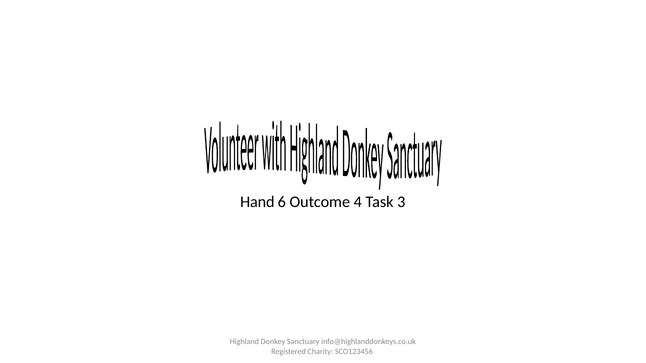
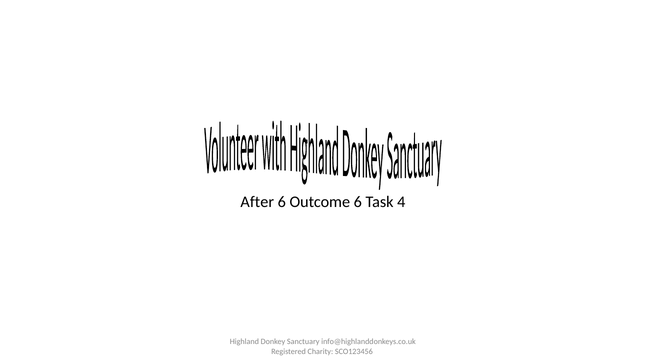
Hand: Hand -> After
Outcome 4: 4 -> 6
3: 3 -> 4
